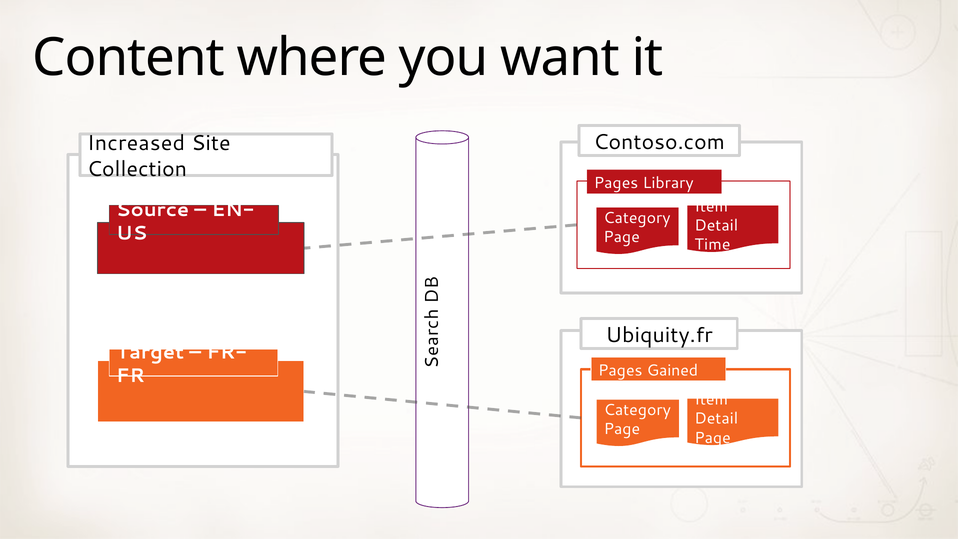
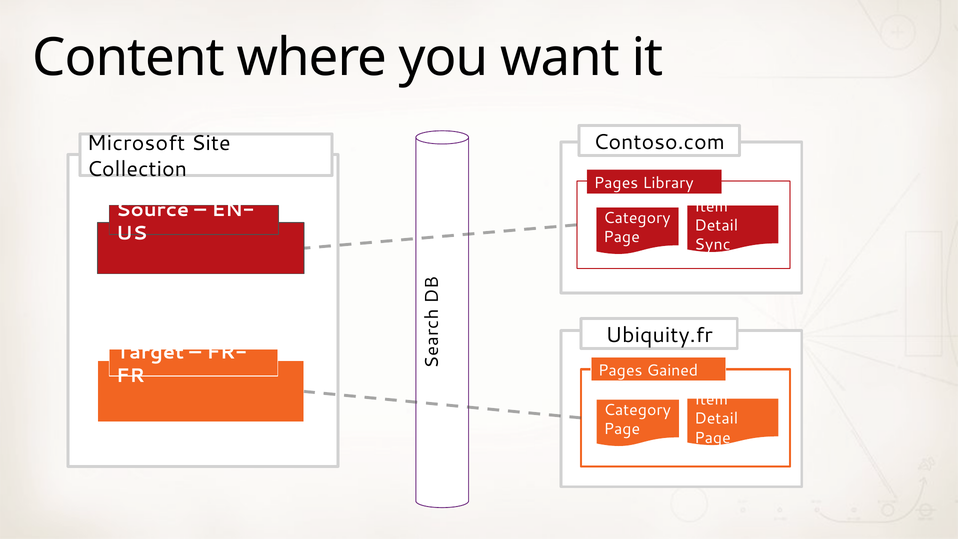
Increased: Increased -> Microsoft
Time: Time -> Sync
